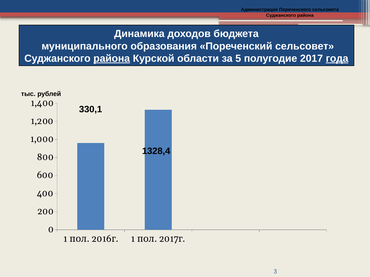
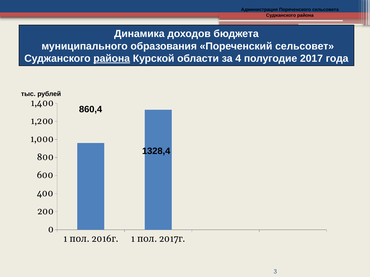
5: 5 -> 4
года underline: present -> none
330,1: 330,1 -> 860,4
